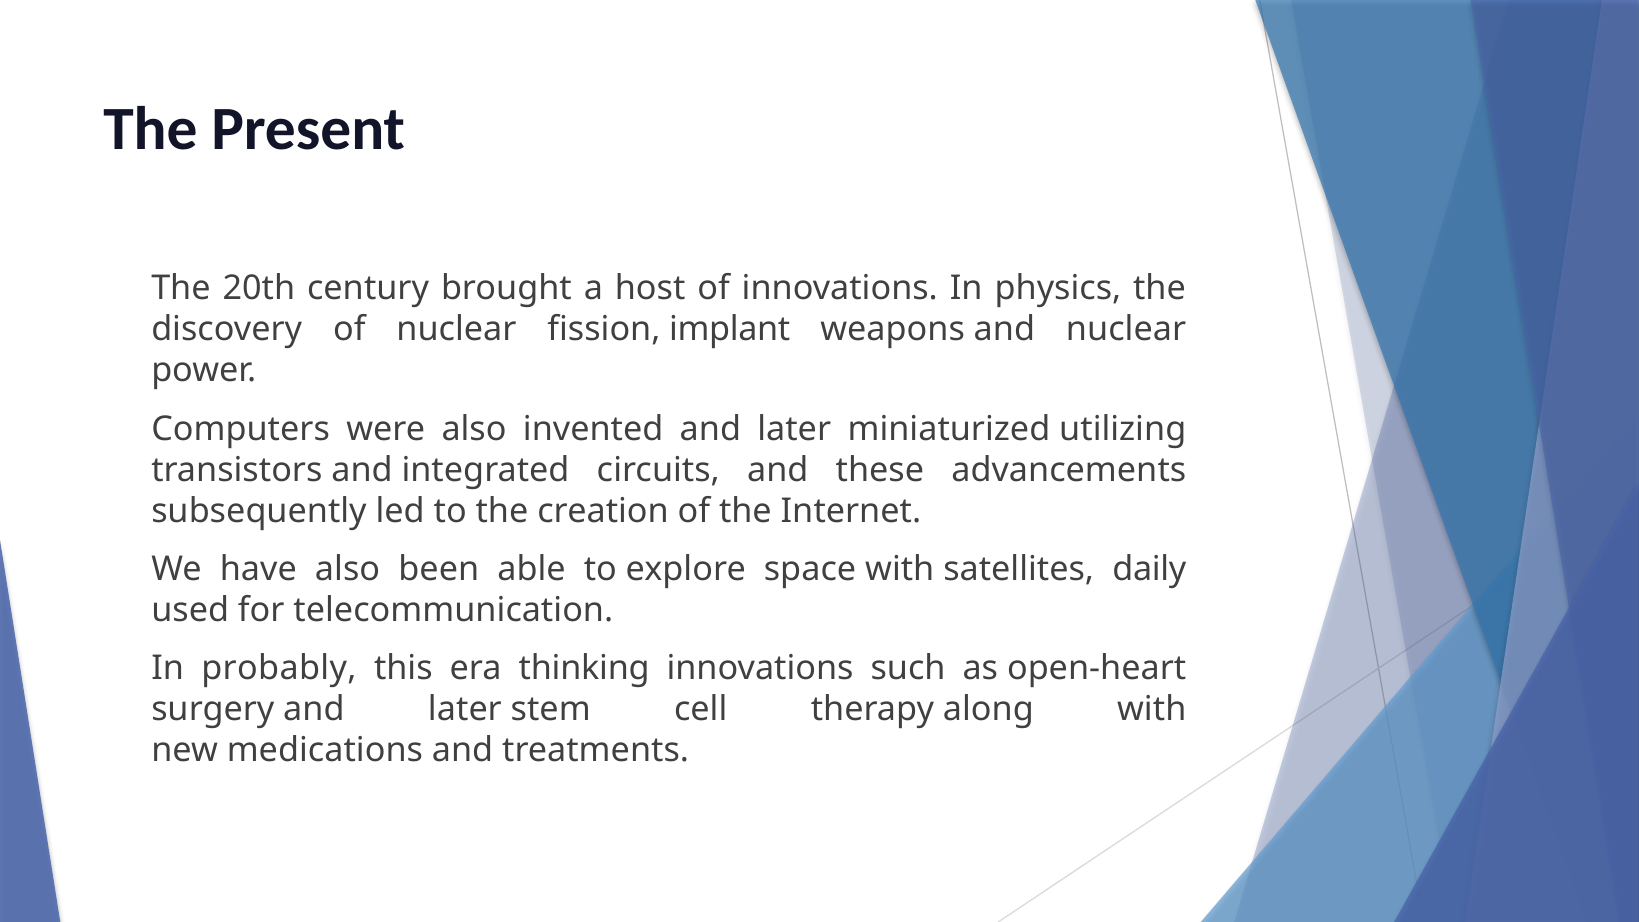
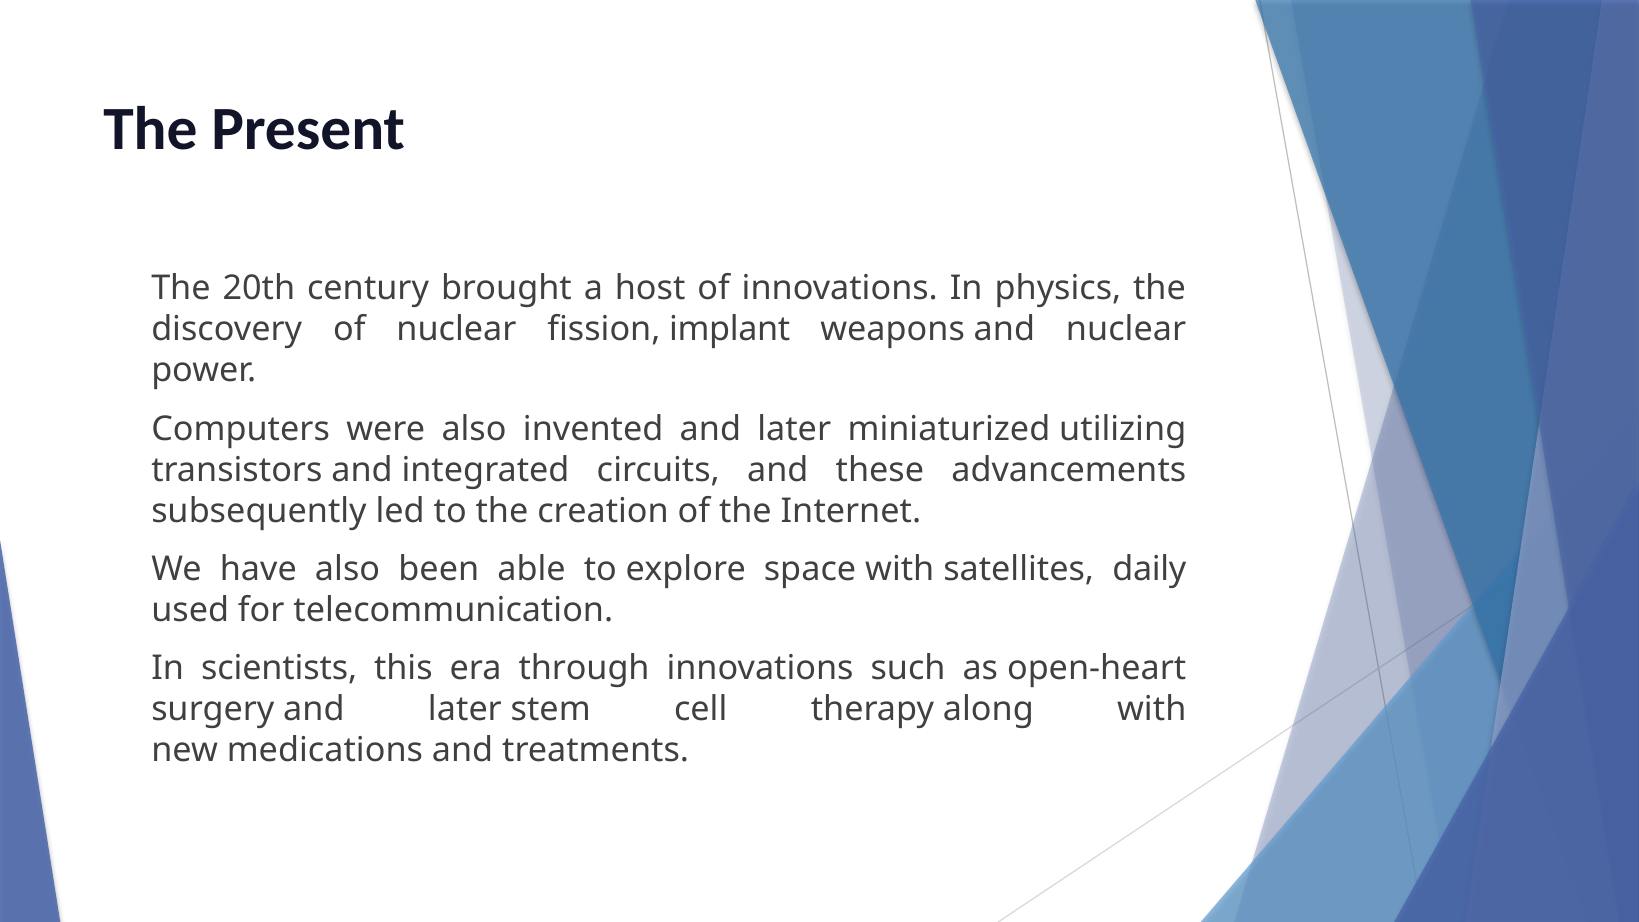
probably: probably -> scientists
thinking: thinking -> through
